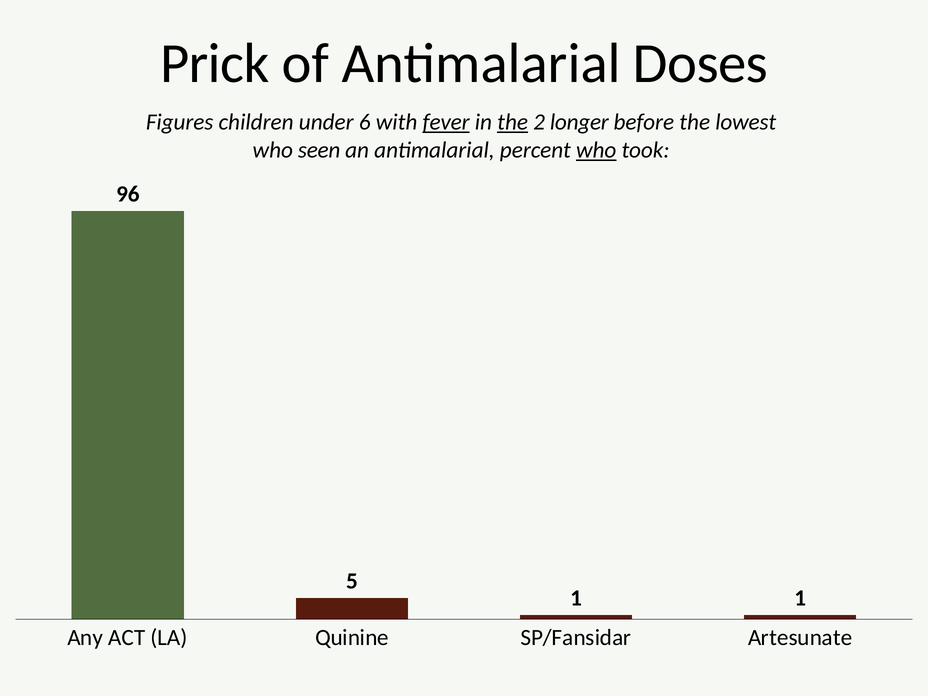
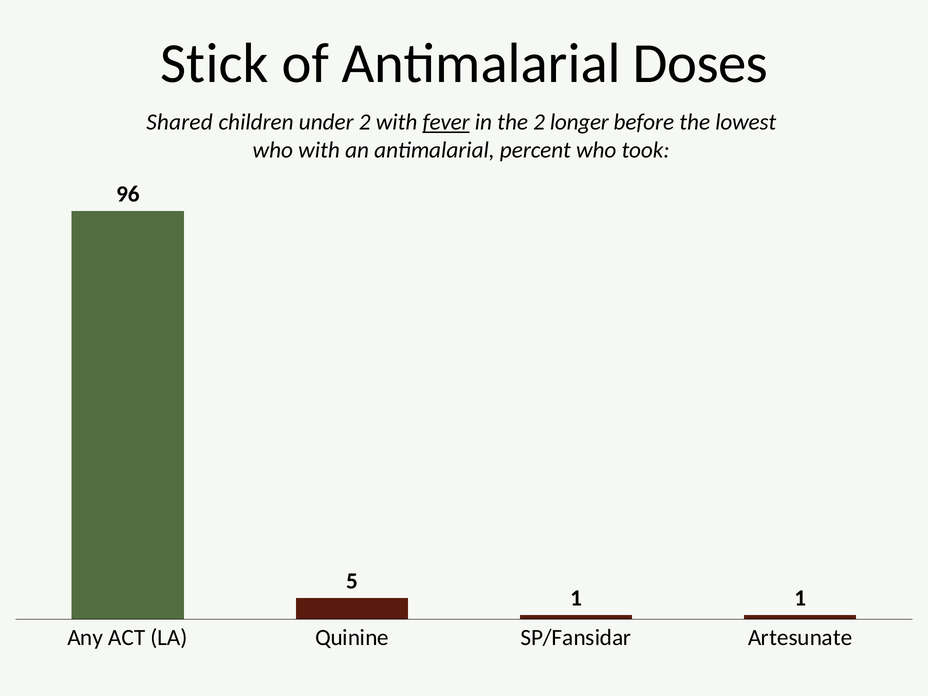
Prick: Prick -> Stick
Figures: Figures -> Shared
under 6: 6 -> 2
the at (513, 122) underline: present -> none
who seen: seen -> with
who at (596, 150) underline: present -> none
